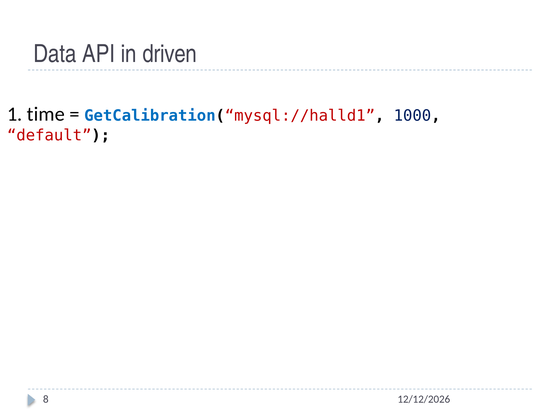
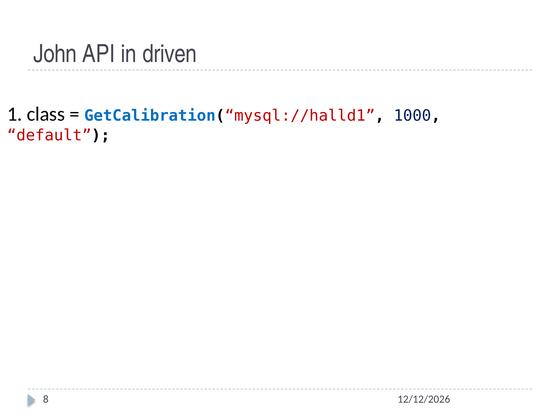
Data: Data -> John
time: time -> class
